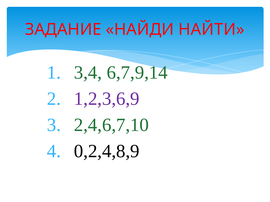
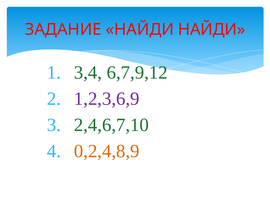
НАЙДИ НАЙТИ: НАЙТИ -> НАЙДИ
6,7,9,14: 6,7,9,14 -> 6,7,9,12
0,2,4,8,9 colour: black -> orange
